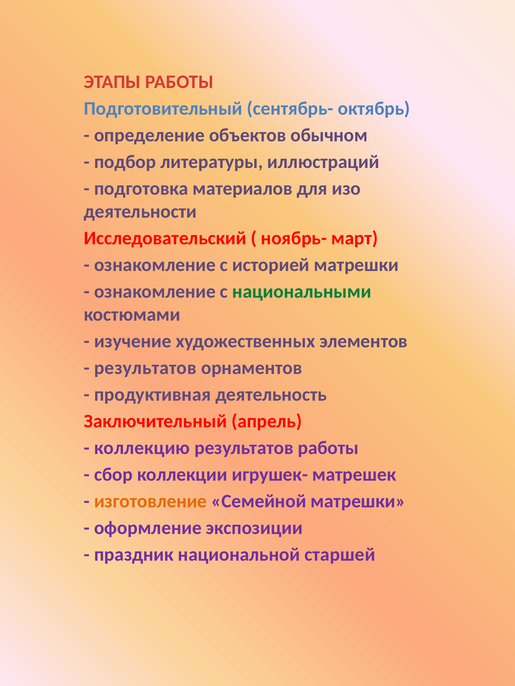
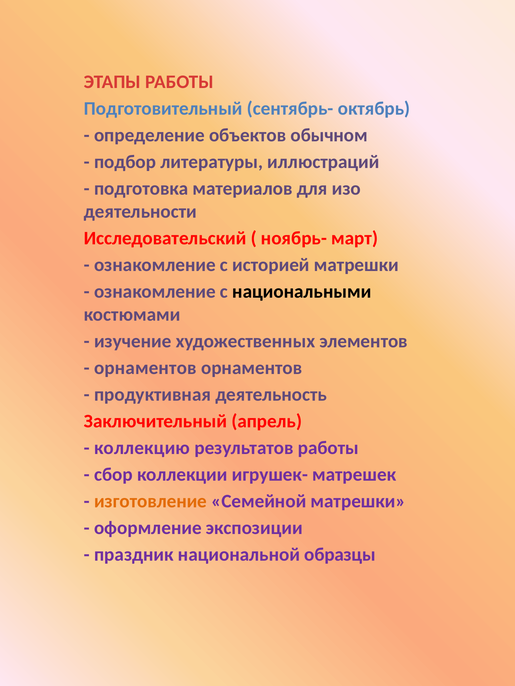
национальными colour: green -> black
результатов at (145, 368): результатов -> орнаментов
старшей: старшей -> образцы
